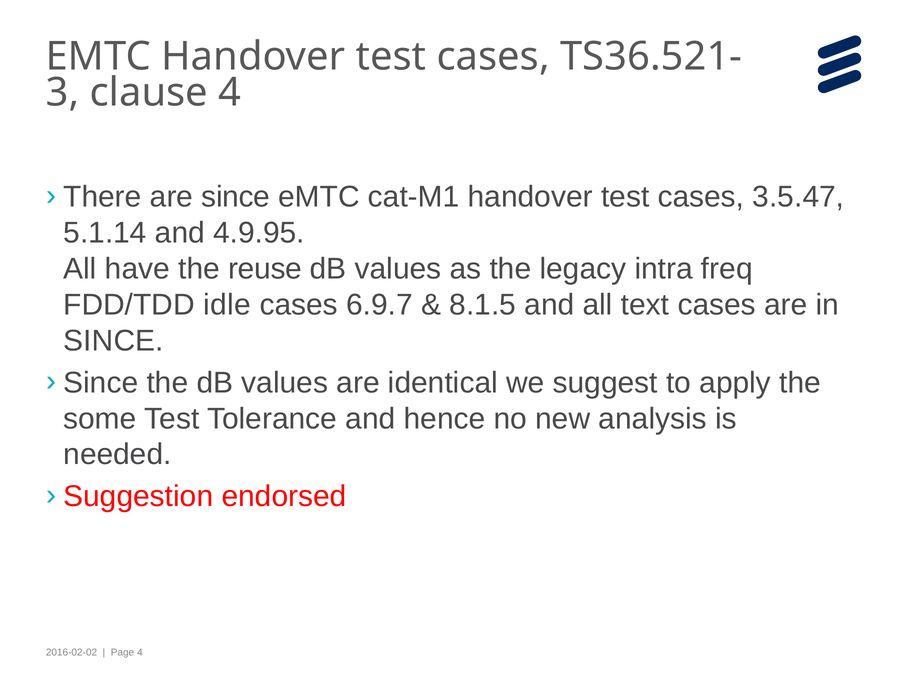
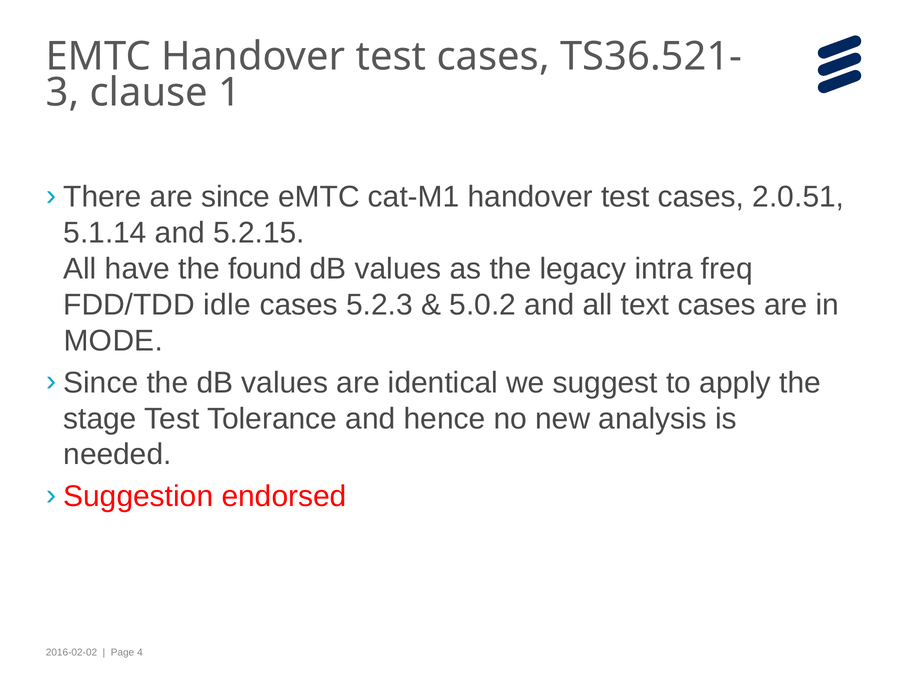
clause 4: 4 -> 1
3.5.47: 3.5.47 -> 2.0.51
4.9.95: 4.9.95 -> 5.2.15
reuse: reuse -> found
6.9.7: 6.9.7 -> 5.2.3
8.1.5: 8.1.5 -> 5.0.2
SINCE at (113, 341): SINCE -> MODE
some: some -> stage
